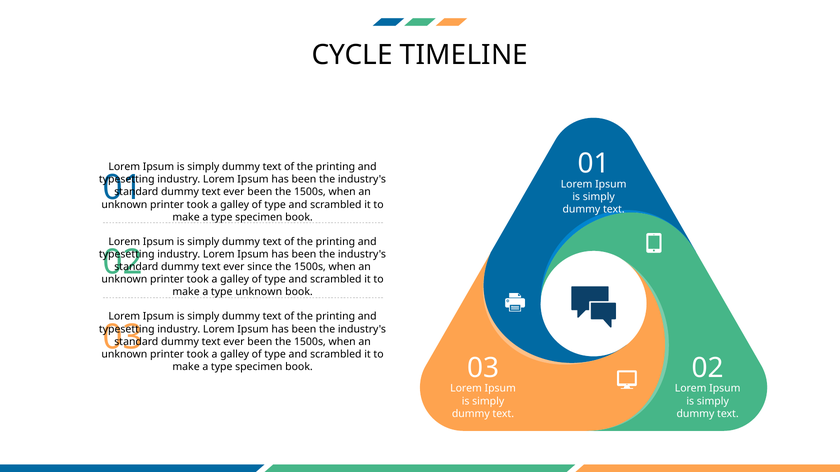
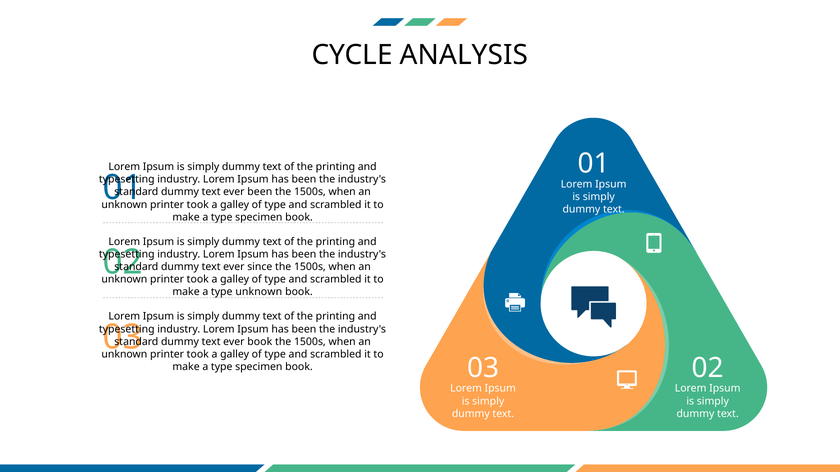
TIMELINE: TIMELINE -> ANALYSIS
been at (260, 342): been -> book
